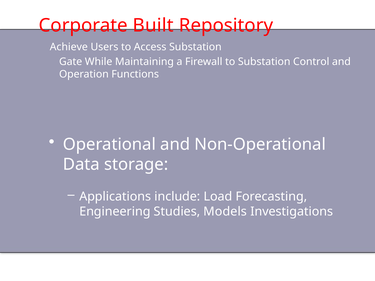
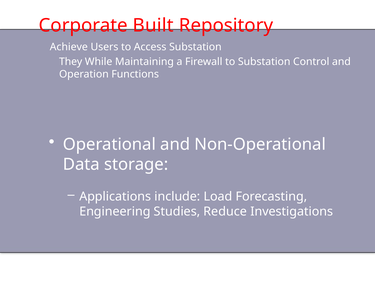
Gate: Gate -> They
Models: Models -> Reduce
